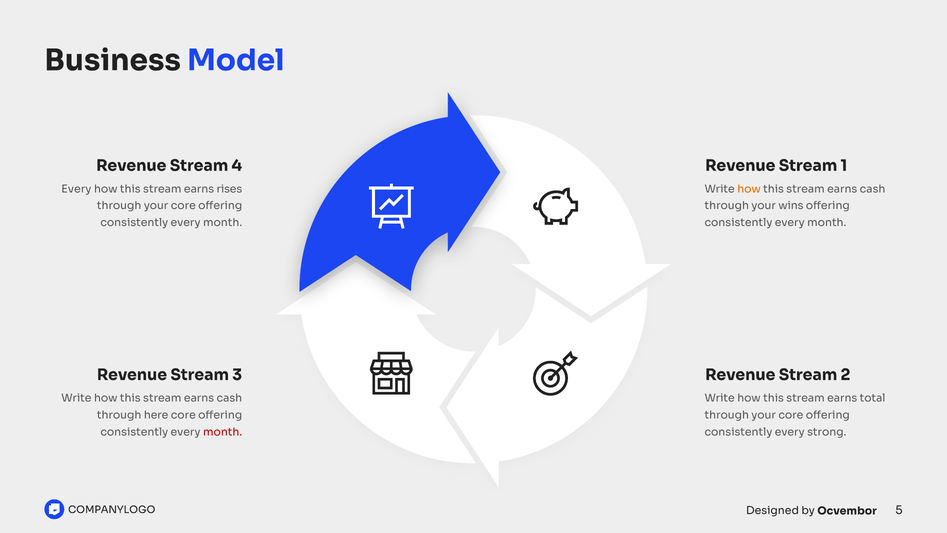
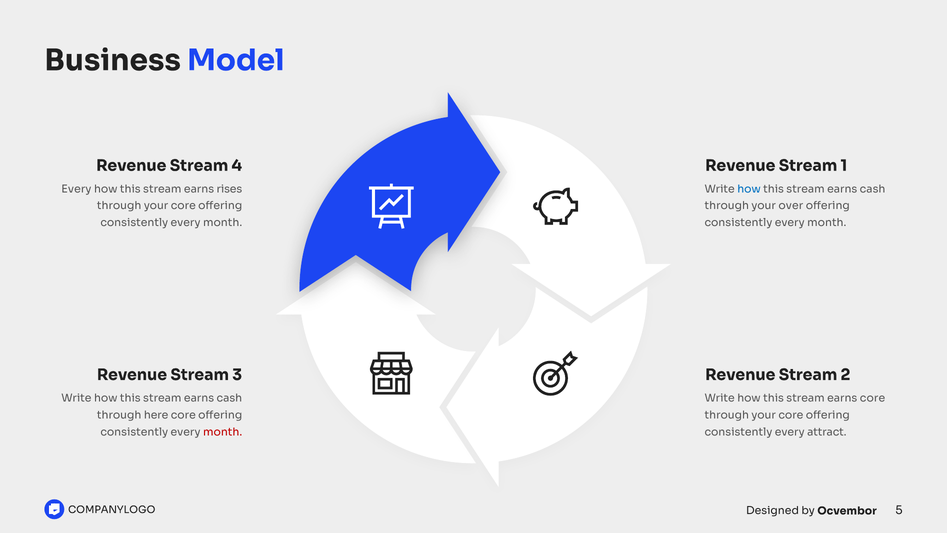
how at (749, 189) colour: orange -> blue
wins: wins -> over
earns total: total -> core
strong: strong -> attract
